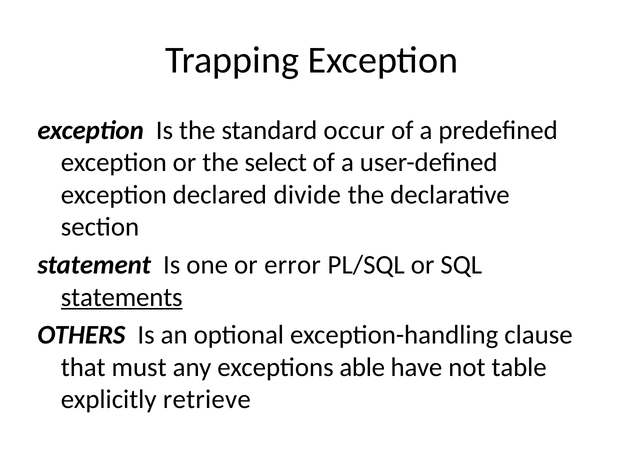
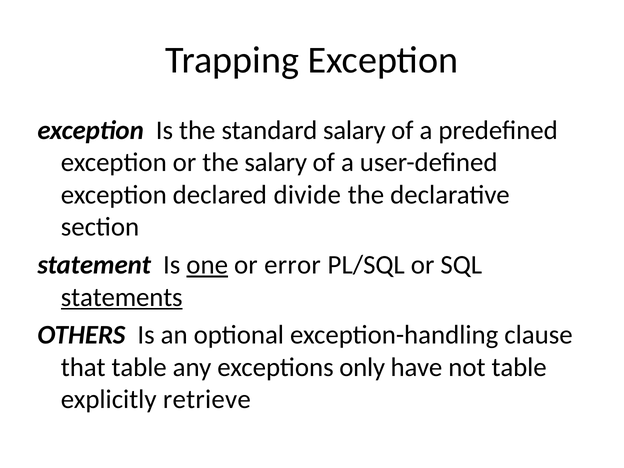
standard occur: occur -> salary
the select: select -> salary
one underline: none -> present
that must: must -> table
able: able -> only
